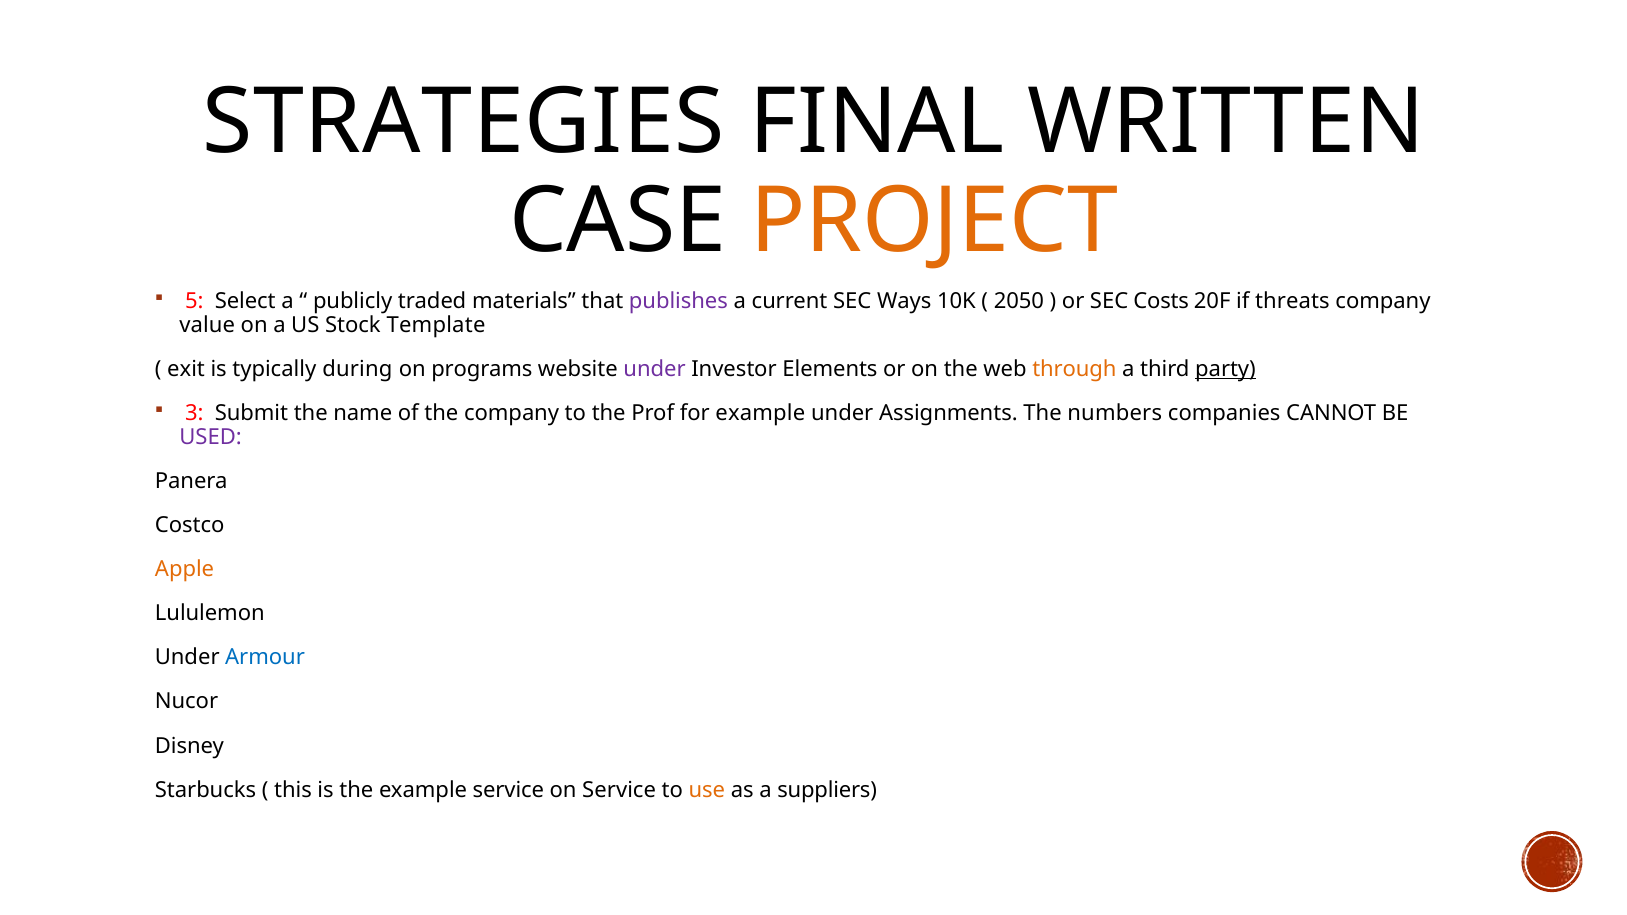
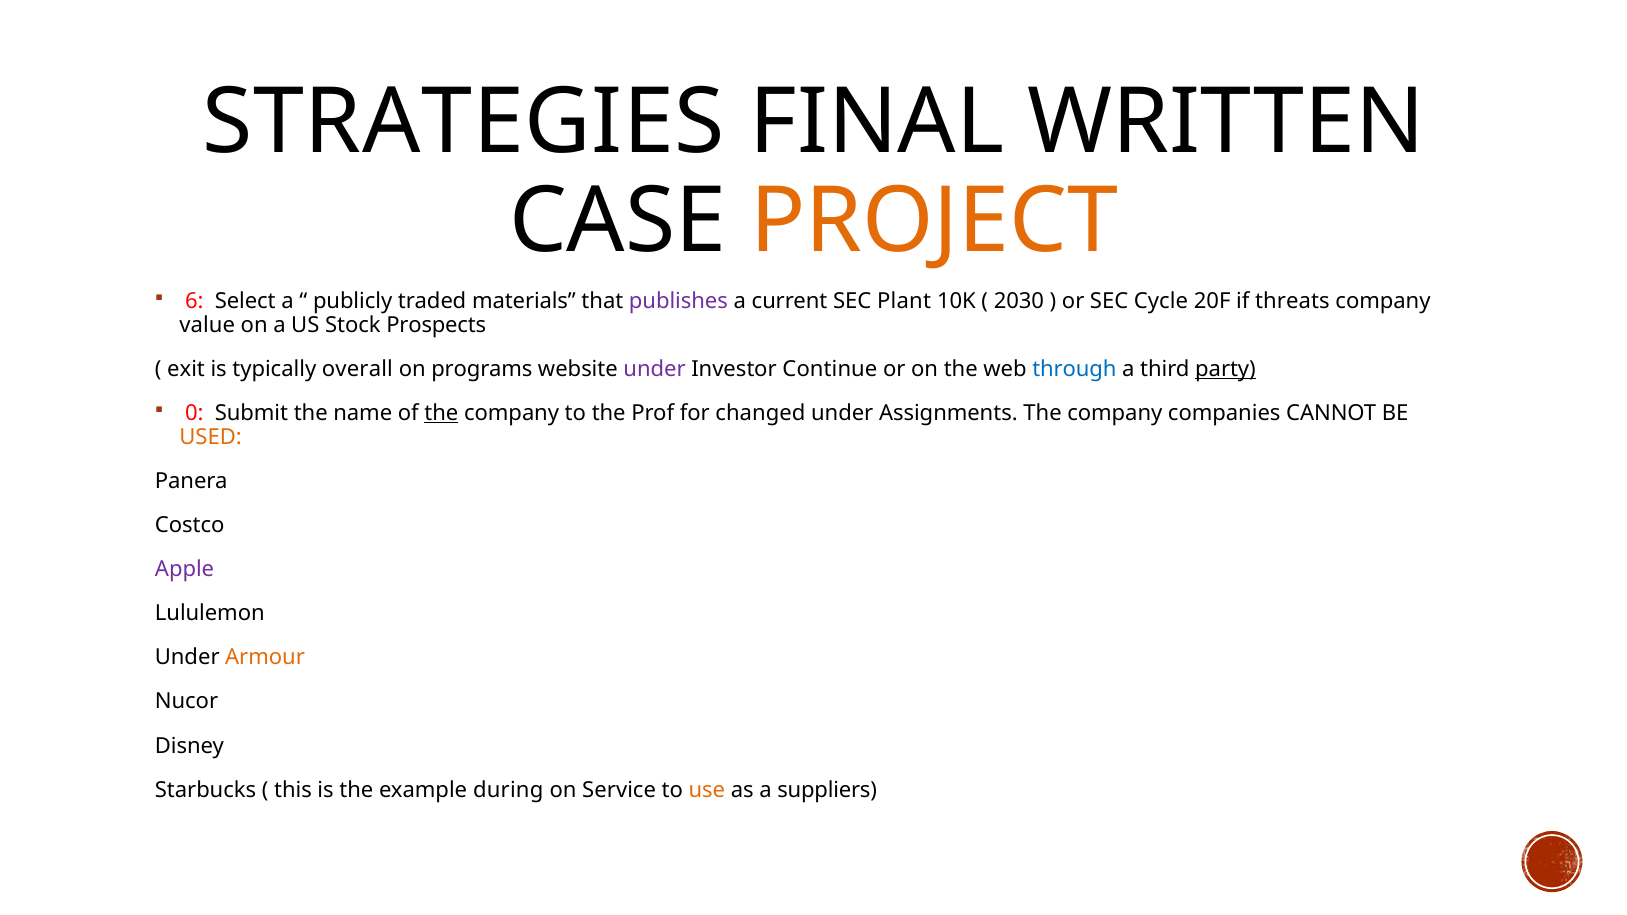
5: 5 -> 6
Ways: Ways -> Plant
2050: 2050 -> 2030
Costs: Costs -> Cycle
Template: Template -> Prospects
during: during -> overall
Elements: Elements -> Continue
through colour: orange -> blue
3: 3 -> 0
the at (441, 413) underline: none -> present
for example: example -> changed
Assignments The numbers: numbers -> company
USED colour: purple -> orange
Apple colour: orange -> purple
Armour colour: blue -> orange
example service: service -> during
